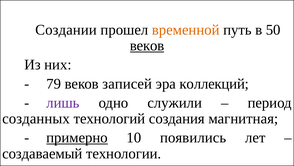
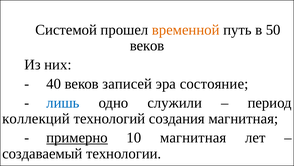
Создании: Создании -> Системой
веков at (147, 46) underline: present -> none
79: 79 -> 40
коллекций: коллекций -> состояние
лишь colour: purple -> blue
созданных: созданных -> коллекций
10 появились: появились -> магнитная
